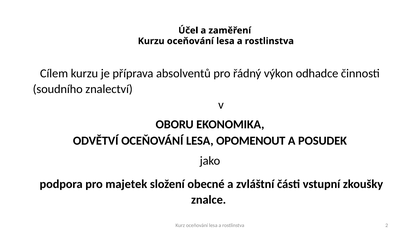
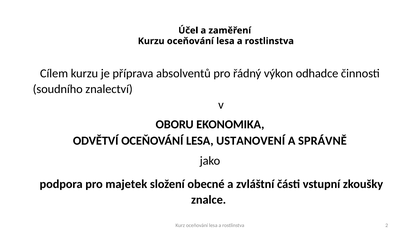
OPOMENOUT: OPOMENOUT -> USTANOVENÍ
POSUDEK: POSUDEK -> SPRÁVNĚ
